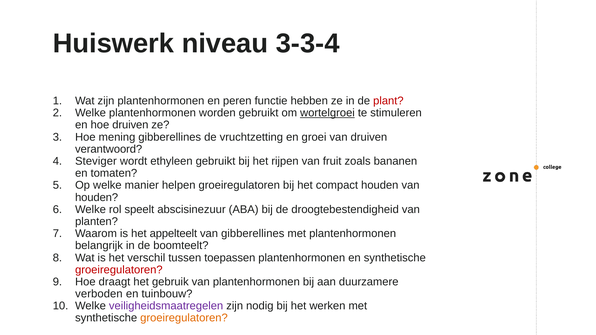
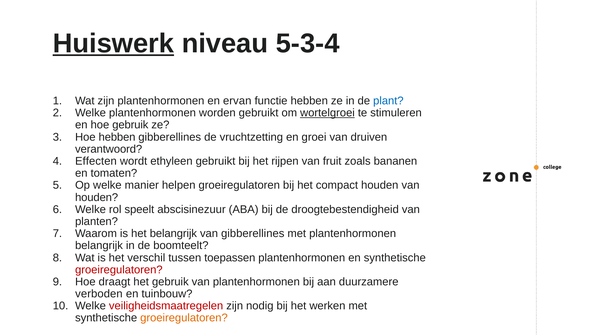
Huiswerk underline: none -> present
3-3-4: 3-3-4 -> 5-3-4
peren: peren -> ervan
plant colour: red -> blue
hoe druiven: druiven -> gebruik
Hoe mening: mening -> hebben
Steviger: Steviger -> Effecten
het appelteelt: appelteelt -> belangrijk
veiligheidsmaatregelen colour: purple -> red
